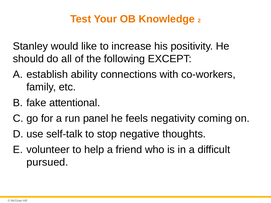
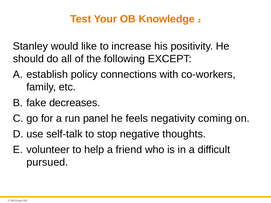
ability: ability -> policy
attentional: attentional -> decreases
